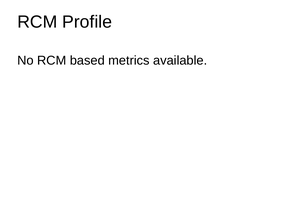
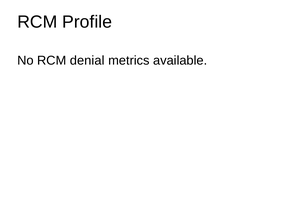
based: based -> denial
